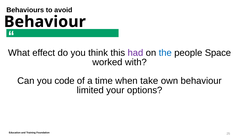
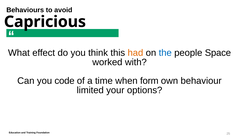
Behaviour at (45, 22): Behaviour -> Capricious
had colour: purple -> orange
take: take -> form
